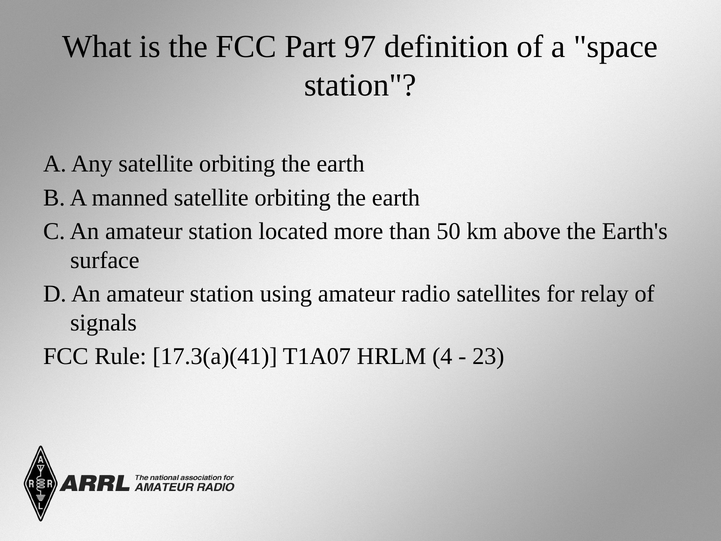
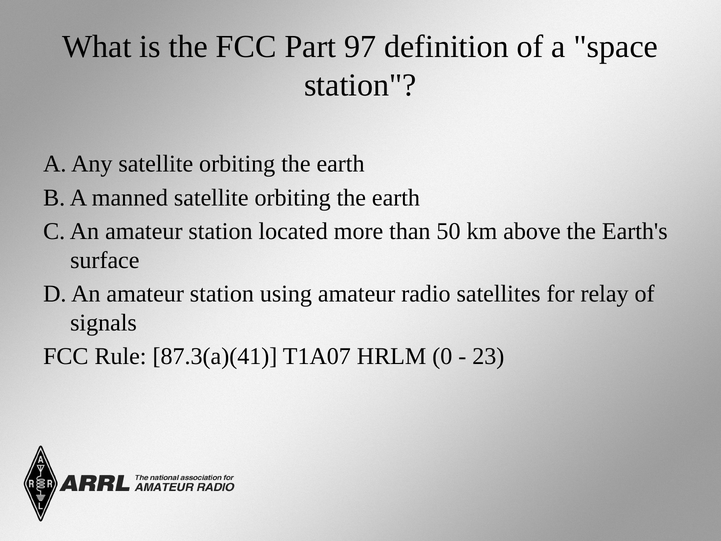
17.3(a)(41: 17.3(a)(41 -> 87.3(a)(41
4: 4 -> 0
